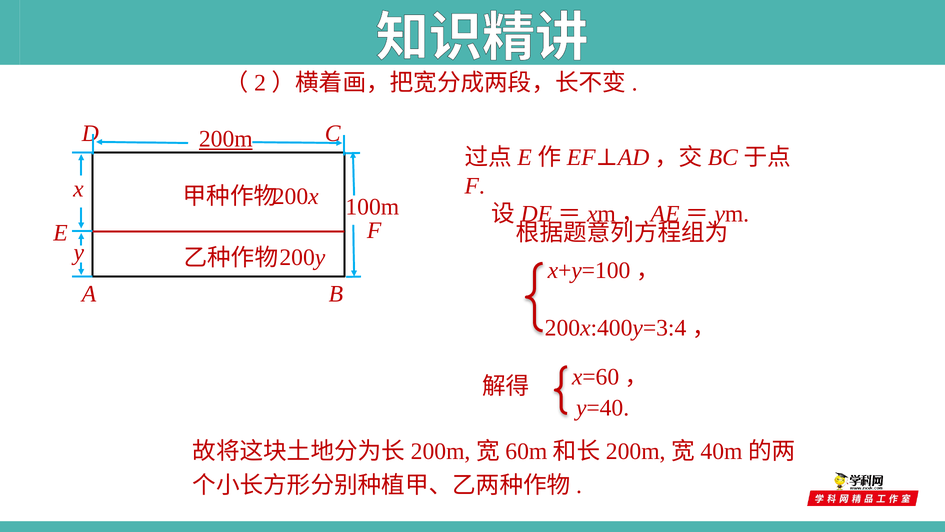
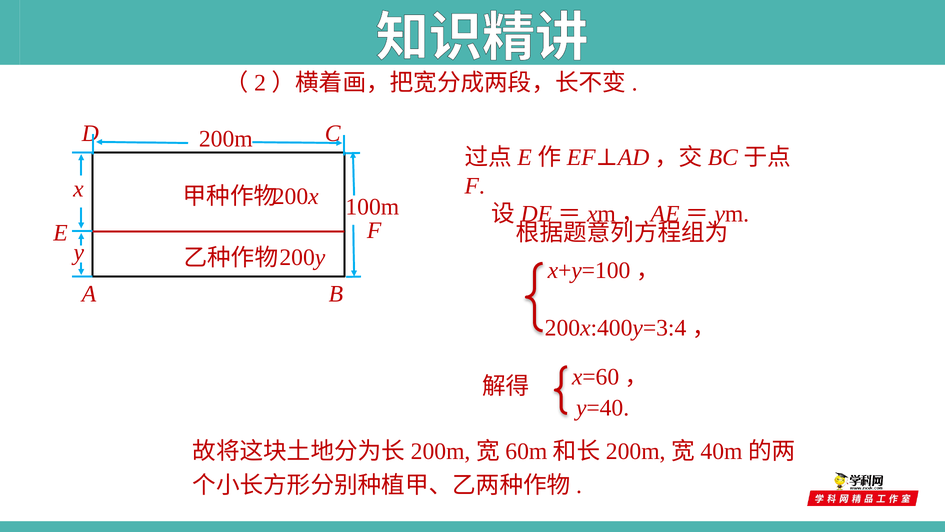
200m underline: present -> none
